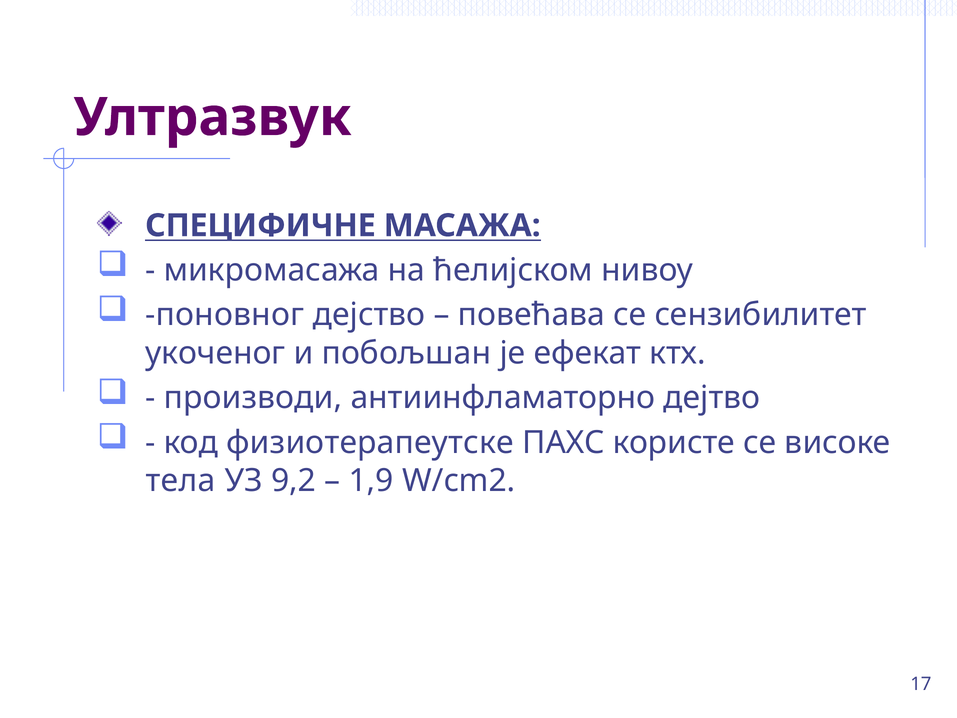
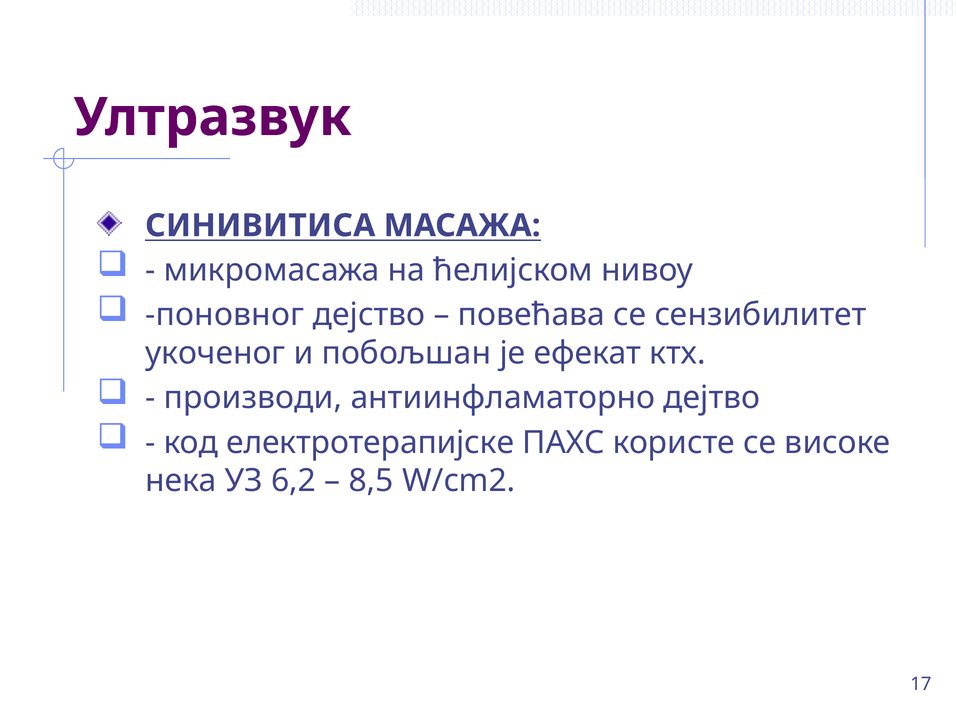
СПЕЦИФИЧНЕ: СПЕЦИФИЧНЕ -> СИНИВИТИСА
физиотерапеутске: физиотерапеутске -> електротерапијске
тела: тела -> нека
9,2: 9,2 -> 6,2
1,9: 1,9 -> 8,5
